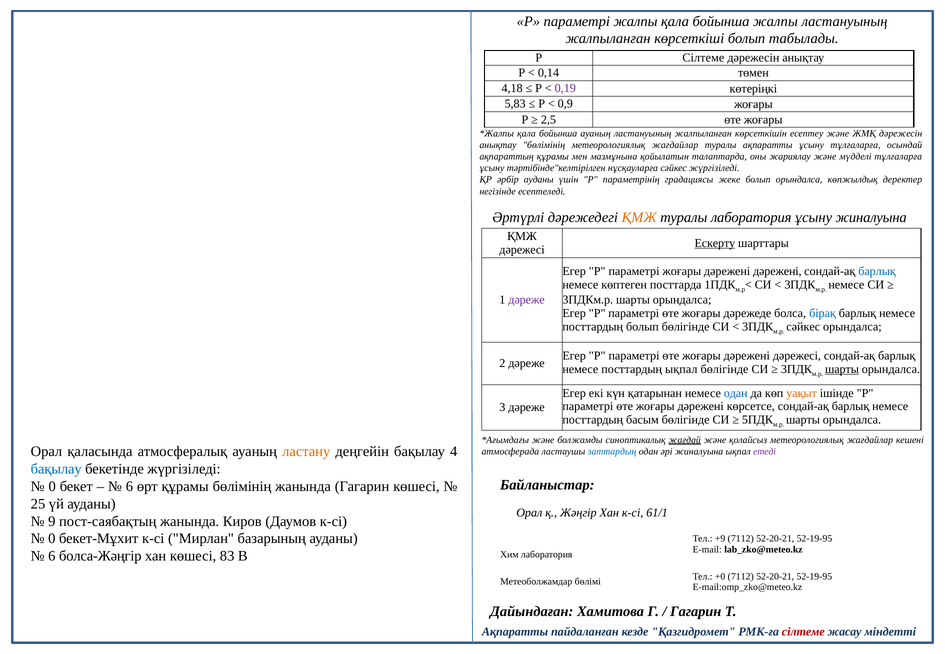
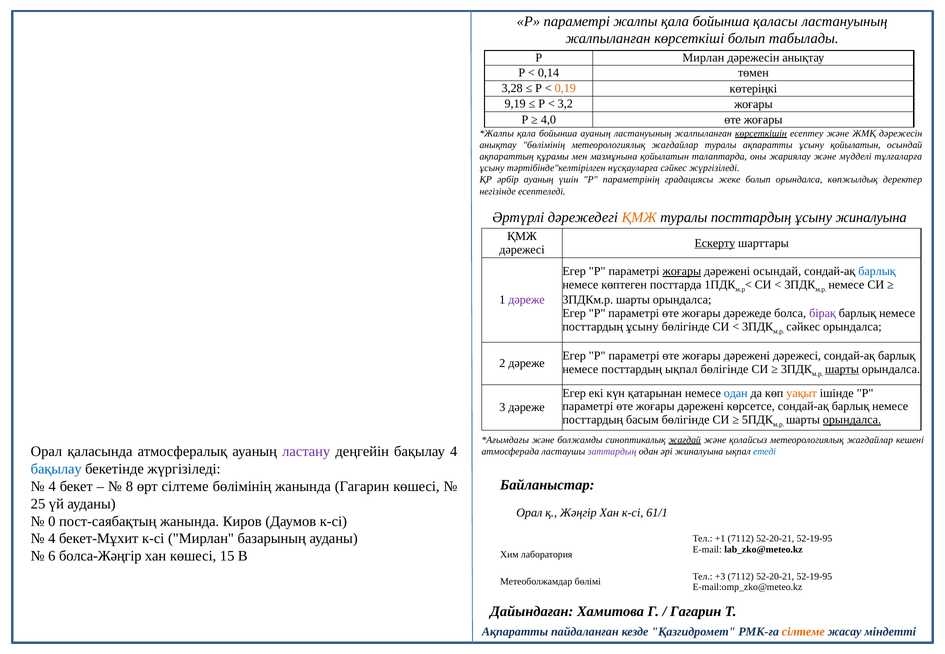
бойынша жалпы: жалпы -> қаласы
Р Сілтеме: Сілтеме -> Мирлан
4,18: 4,18 -> 3,28
0,19 colour: purple -> orange
5,83: 5,83 -> 9,19
0,9: 0,9 -> 3,2
2,5: 2,5 -> 4,0
көрсеткішін underline: none -> present
ұсыну тұлғаларға: тұлғаларға -> қойылатын
әрбір ауданы: ауданы -> ауаның
туралы лаборатория: лаборатория -> посттардың
жоғары at (682, 271) underline: none -> present
дәрежені дәрежені: дәрежені -> осындай
бірақ colour: blue -> purple
болып at (642, 327): болып -> ұсыну
орындалса at (852, 420) underline: none -> present
ластану colour: orange -> purple
заттардың colour: blue -> purple
етеді colour: purple -> blue
0 at (52, 487): 0 -> 4
6 at (129, 487): 6 -> 8
өрт құрамы: құрамы -> сілтеме
9: 9 -> 0
0 at (52, 539): 0 -> 4
+9: +9 -> +1
83: 83 -> 15
+0: +0 -> +3
сілтеме at (803, 632) colour: red -> orange
